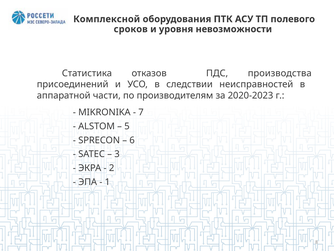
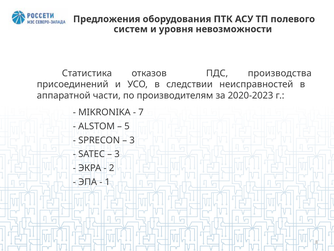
Комплексной: Комплексной -> Предложения
сроков: сроков -> систем
6 at (132, 140): 6 -> 3
